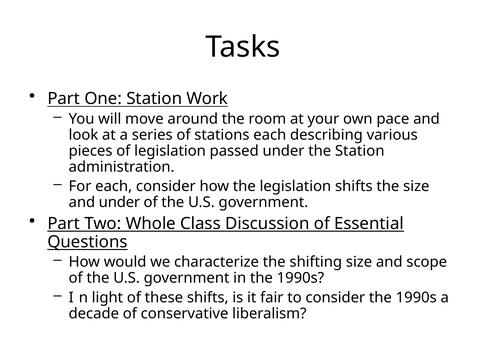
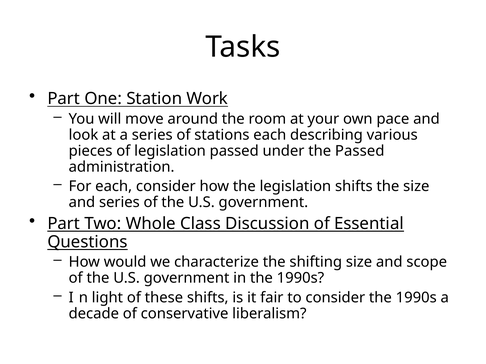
the Station: Station -> Passed
and under: under -> series
